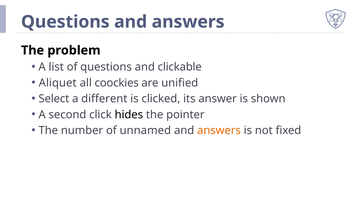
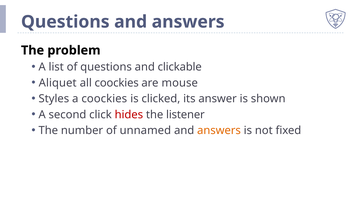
unified: unified -> mouse
Select: Select -> Styles
a different: different -> coockies
hides colour: black -> red
pointer: pointer -> listener
